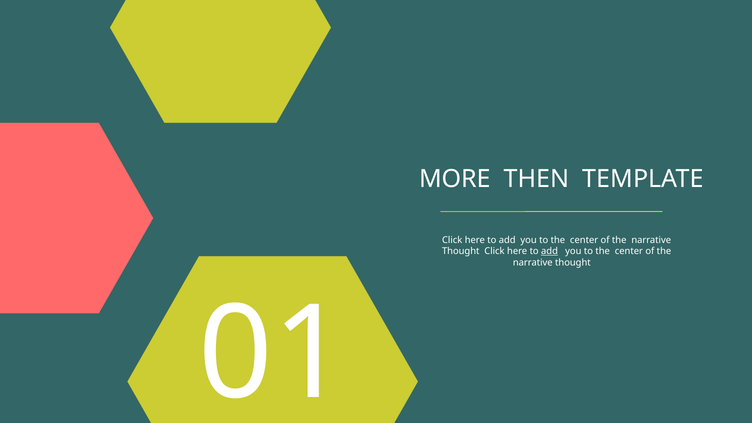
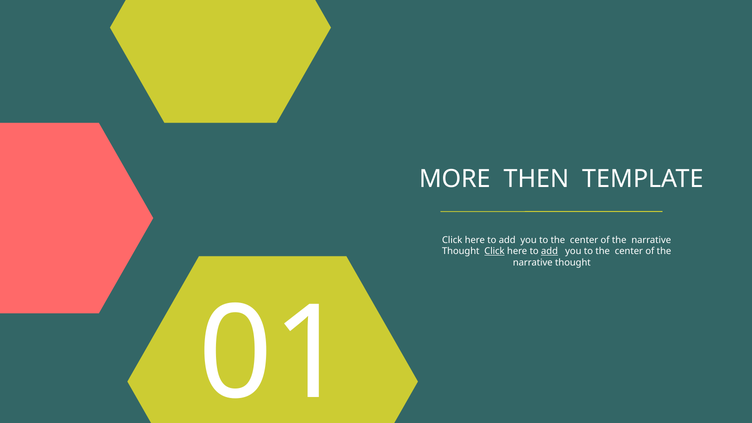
Click at (494, 251) underline: none -> present
